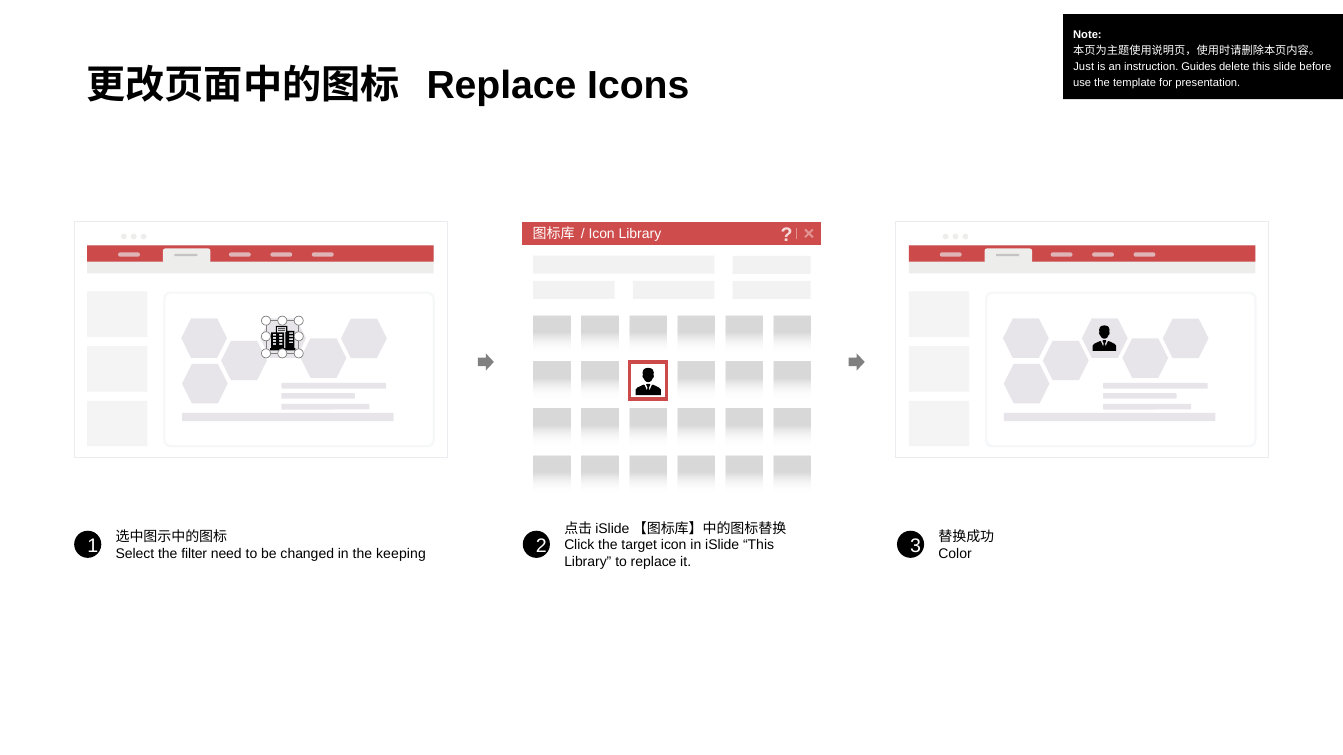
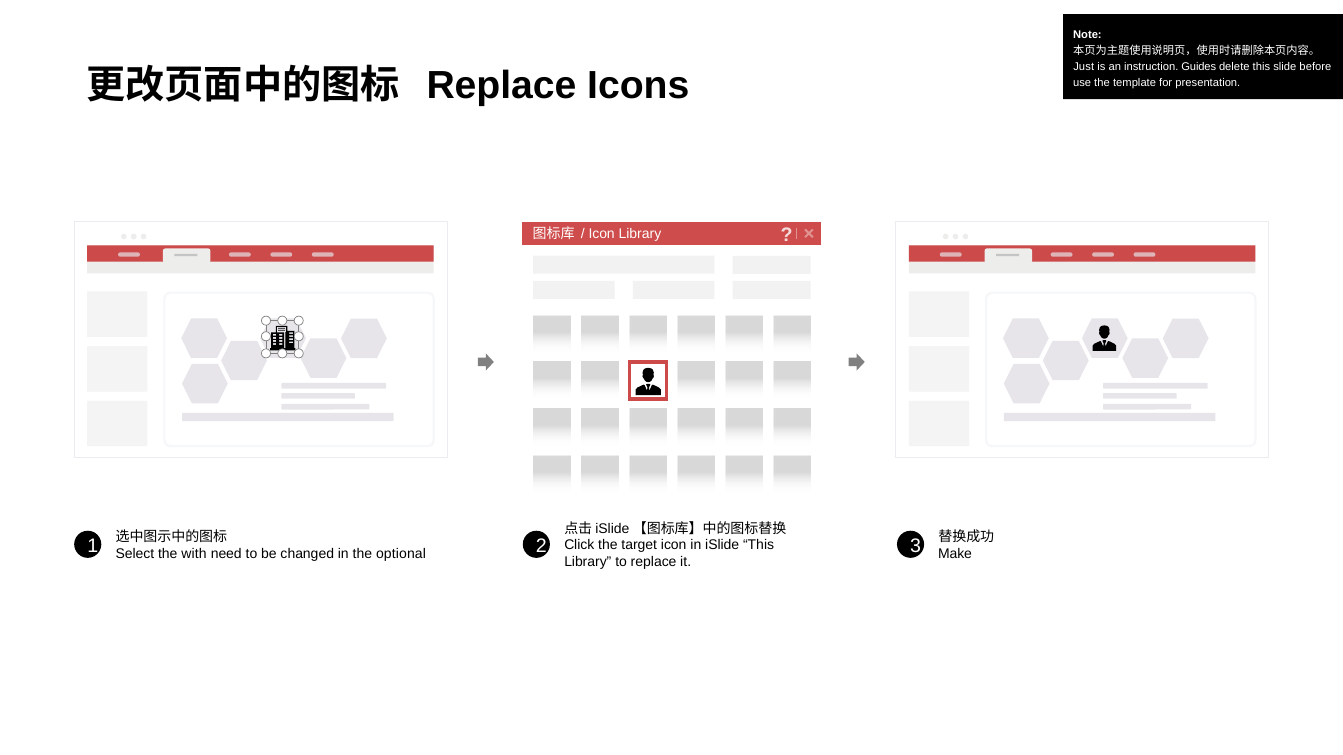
filter: filter -> with
keeping: keeping -> optional
Color: Color -> Make
